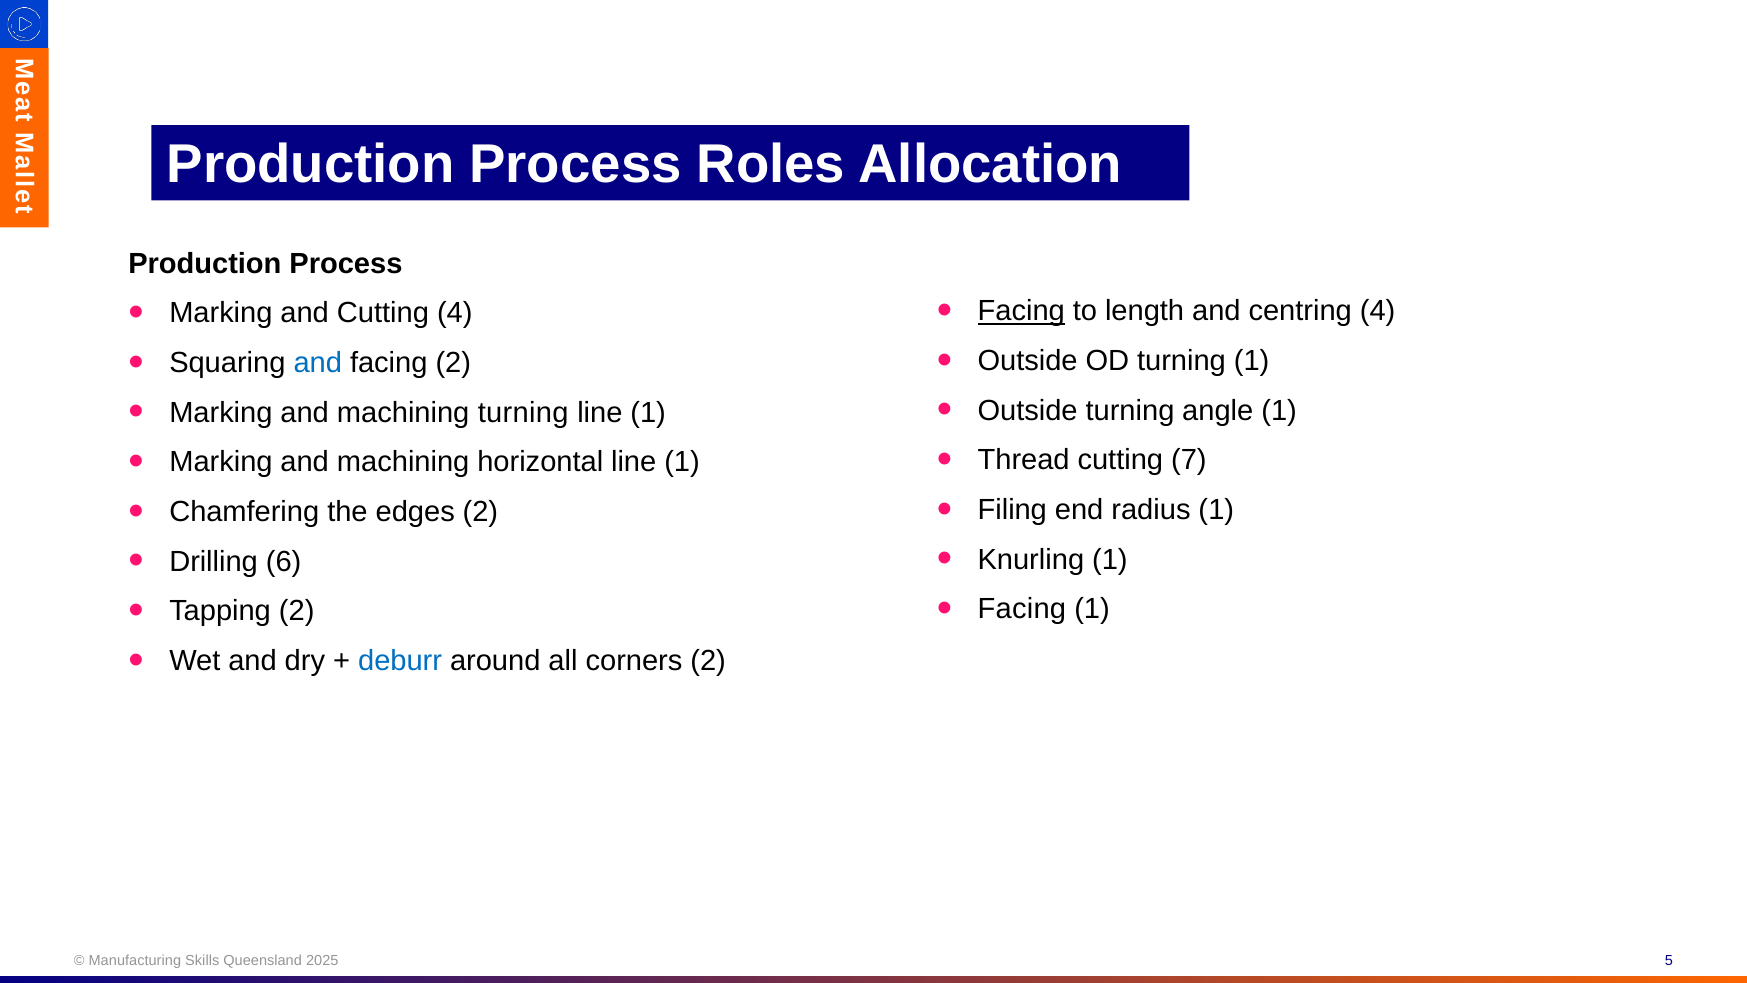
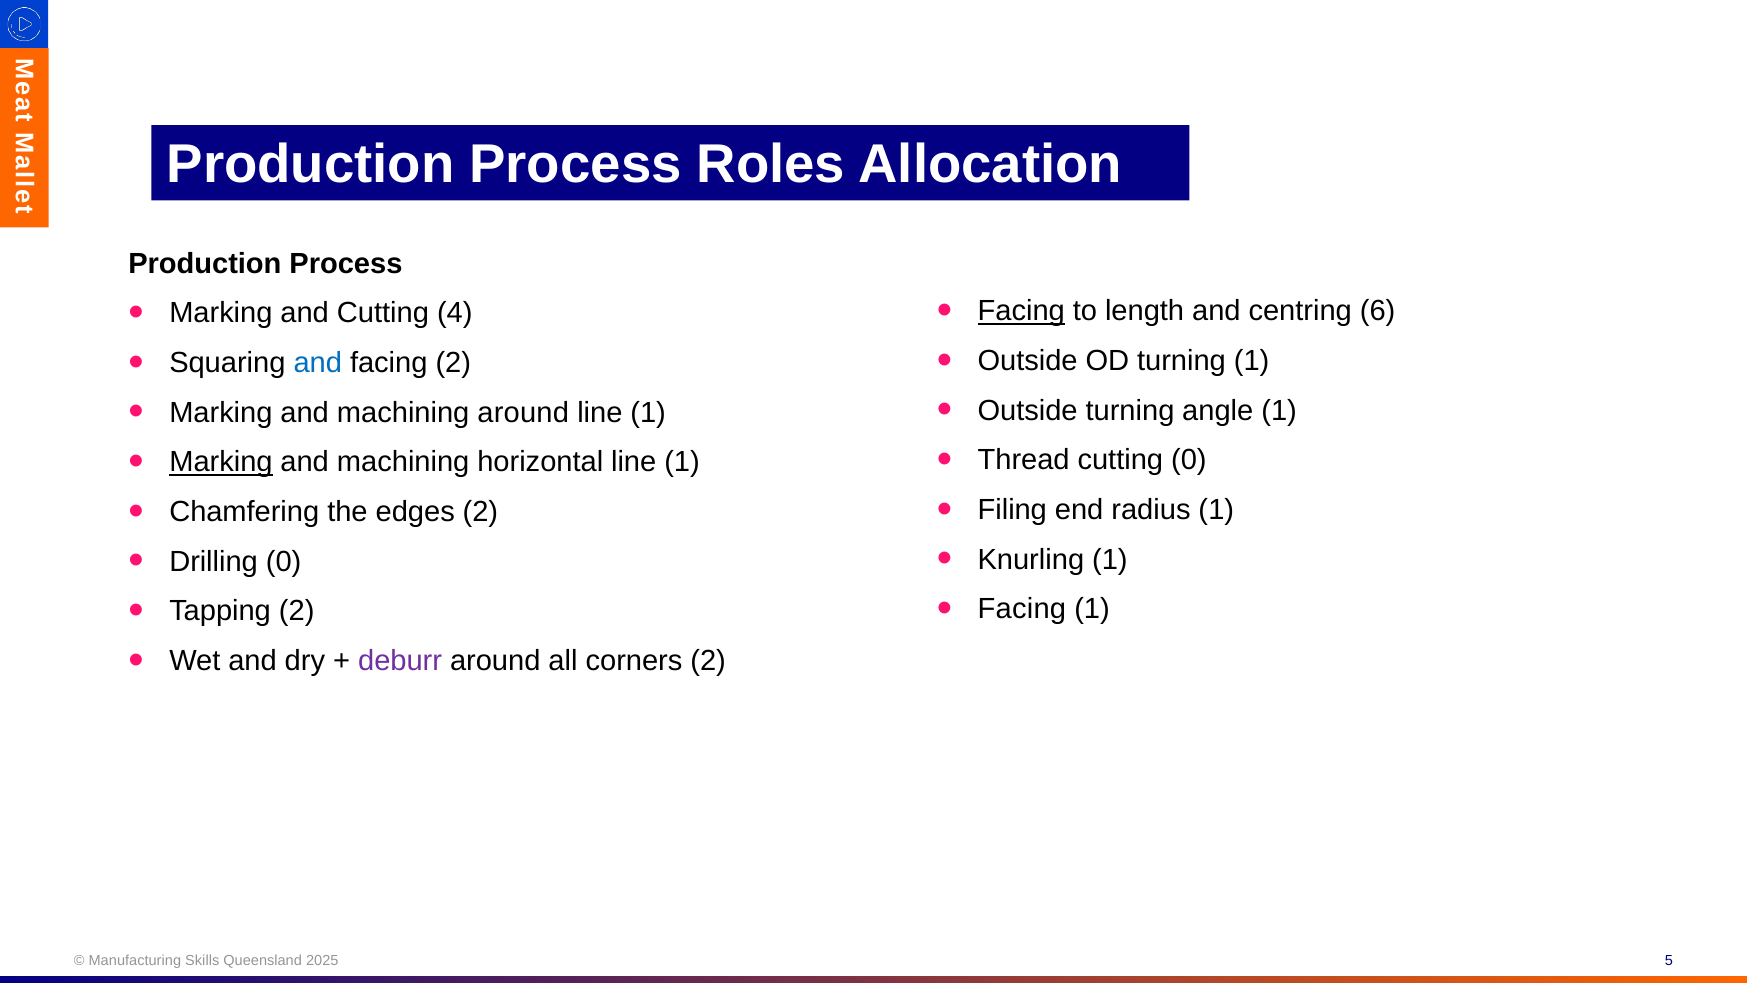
centring 4: 4 -> 6
machining turning: turning -> around
cutting 7: 7 -> 0
Marking at (221, 462) underline: none -> present
Drilling 6: 6 -> 0
deburr colour: blue -> purple
